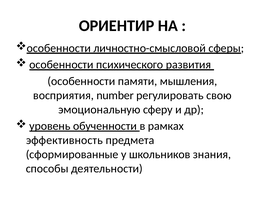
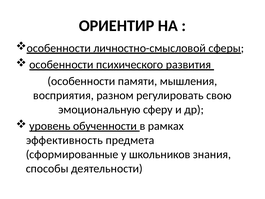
number: number -> разном
